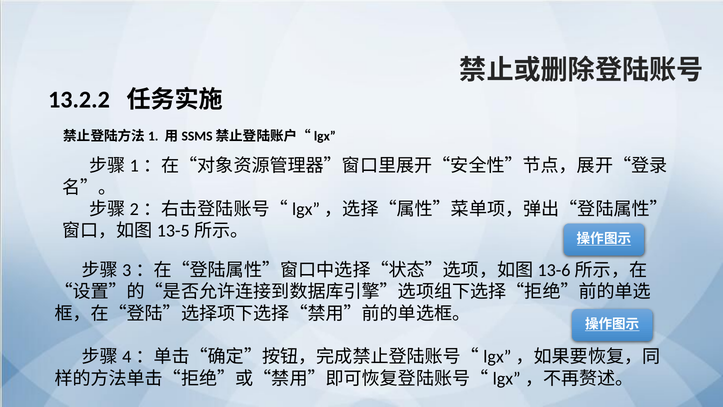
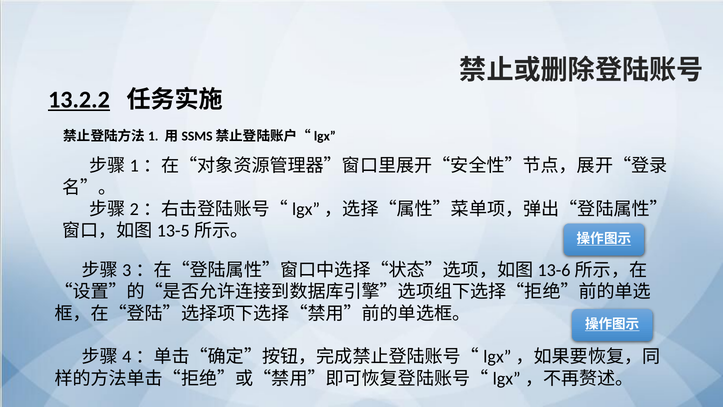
13.2.2 underline: none -> present
